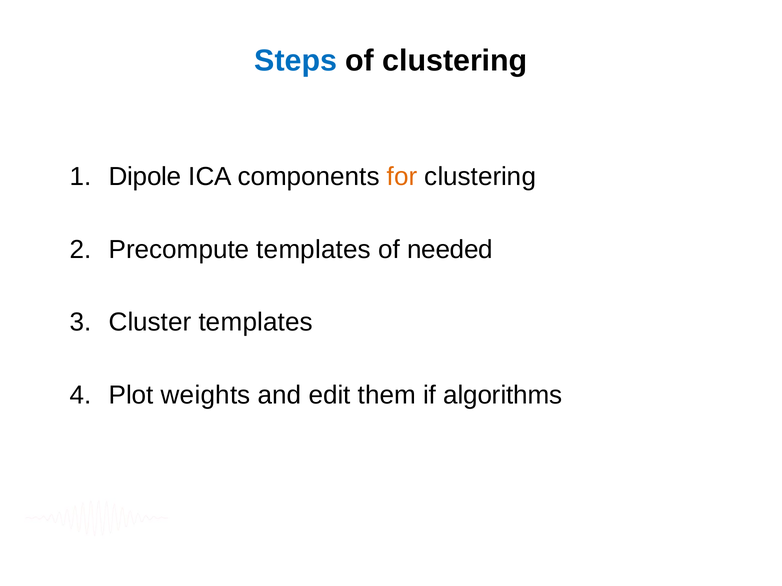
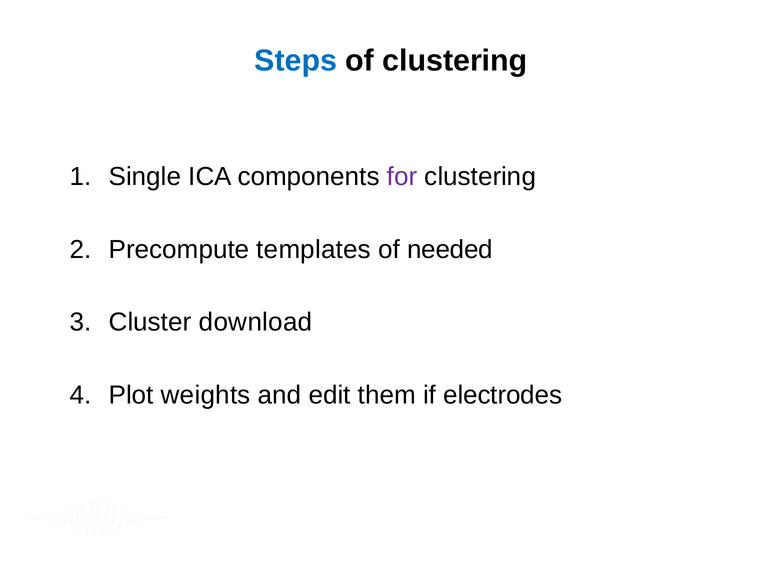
Dipole: Dipole -> Single
for colour: orange -> purple
Cluster templates: templates -> download
algorithms: algorithms -> electrodes
